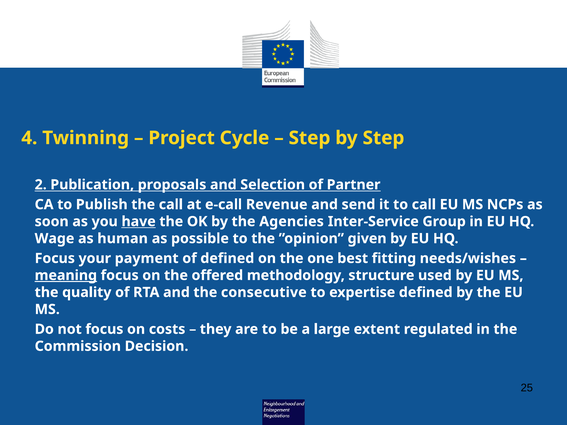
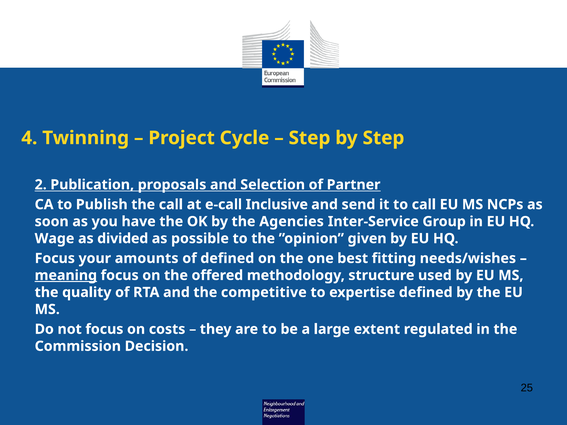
Revenue: Revenue -> Inclusive
have underline: present -> none
human: human -> divided
payment: payment -> amounts
consecutive: consecutive -> competitive
